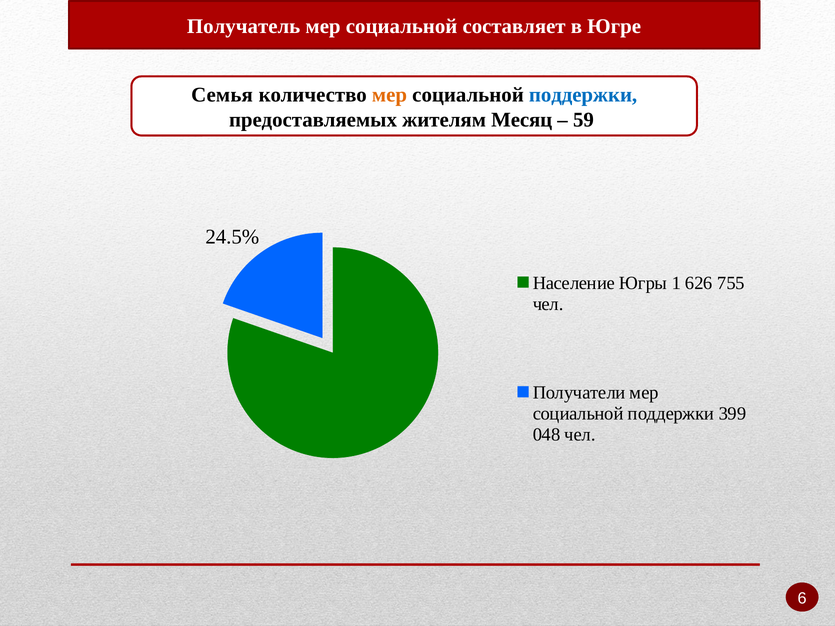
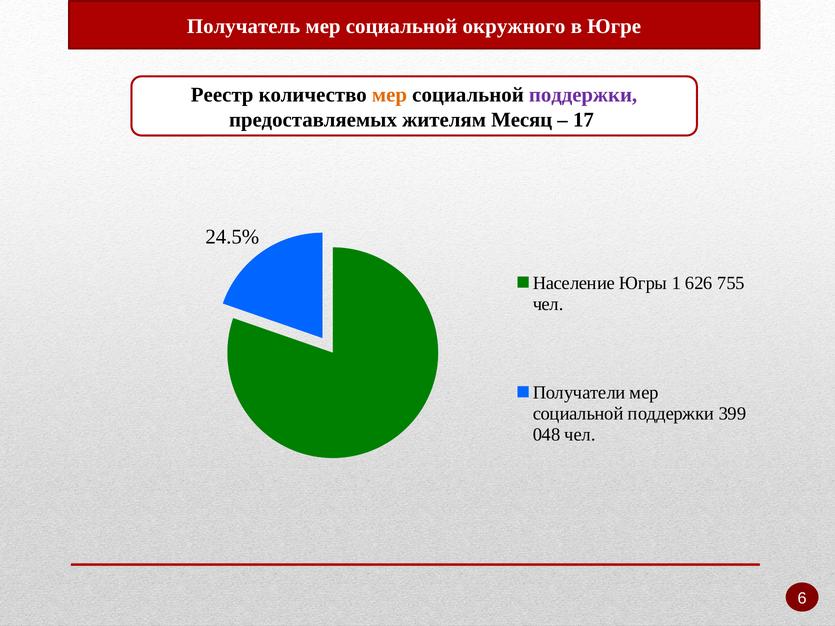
составляет: составляет -> окружного
Семья: Семья -> Реестр
поддержки at (583, 95) colour: blue -> purple
59: 59 -> 17
